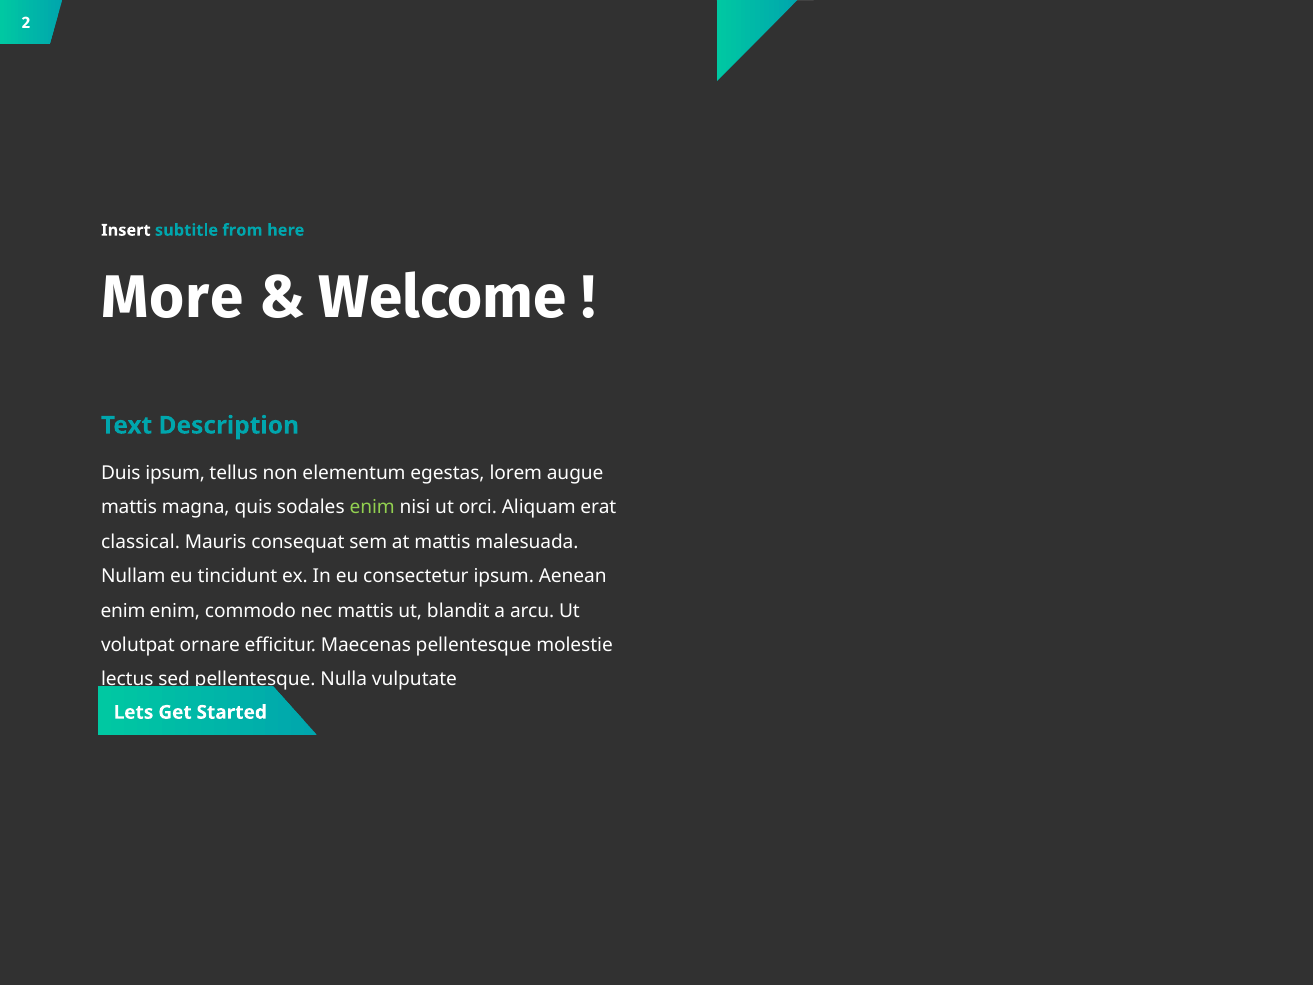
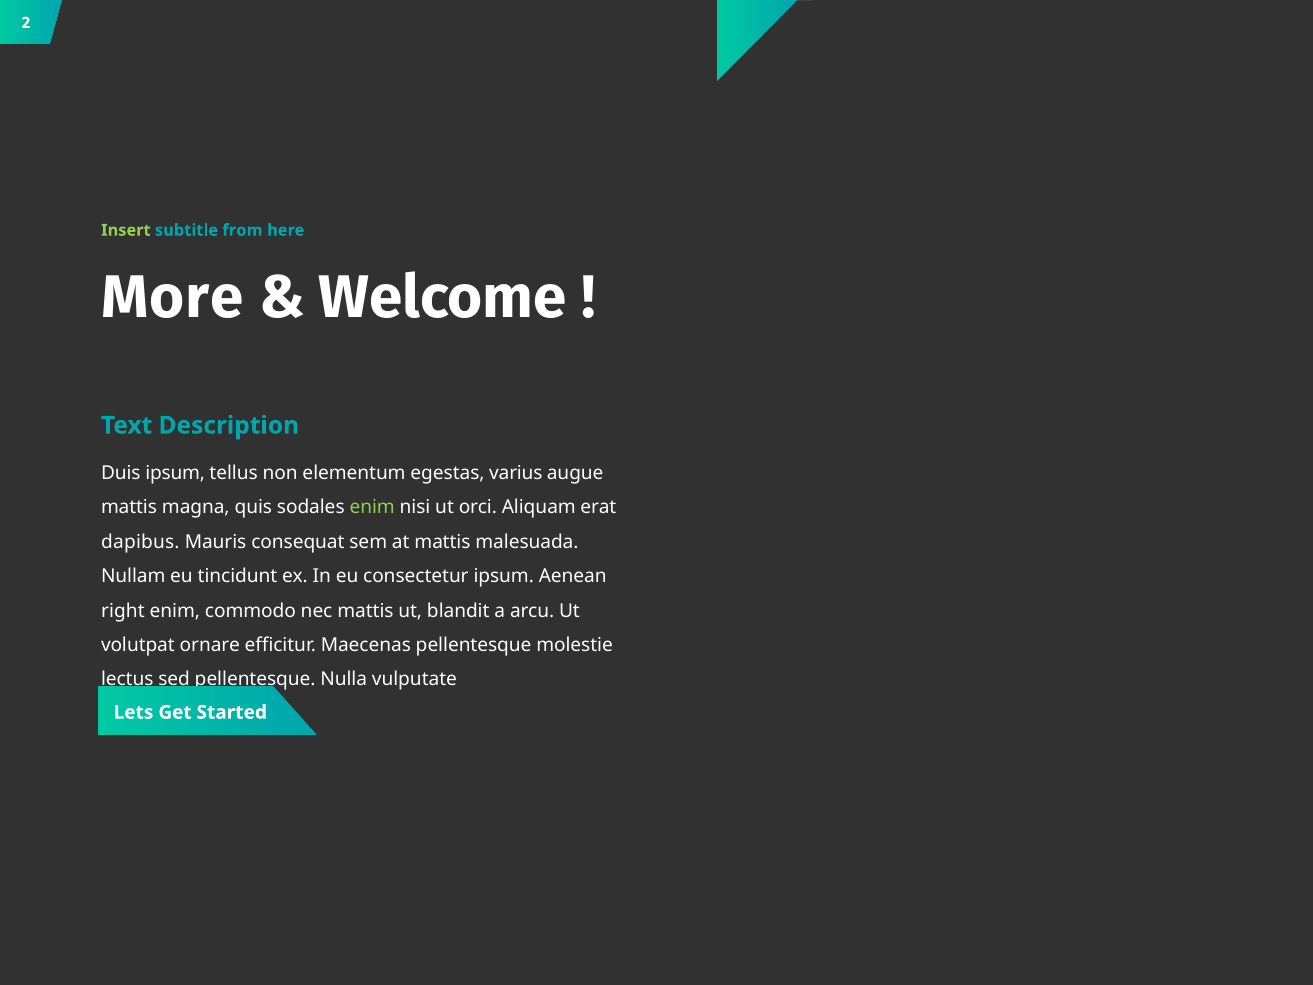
Insert colour: white -> light green
lorem: lorem -> varius
classical: classical -> dapibus
enim at (123, 611): enim -> right
